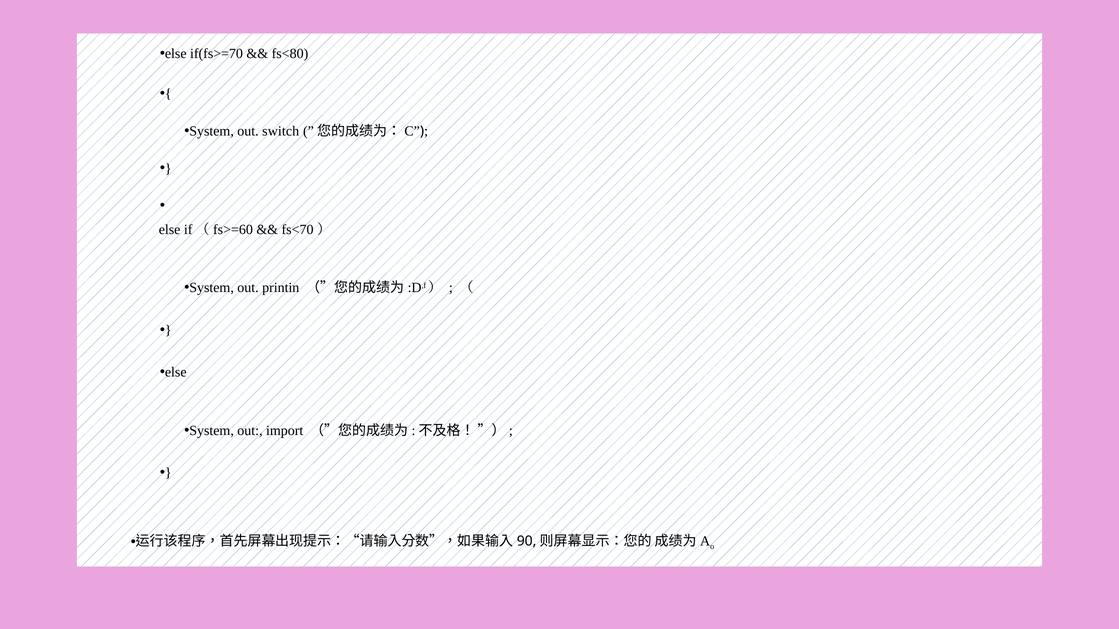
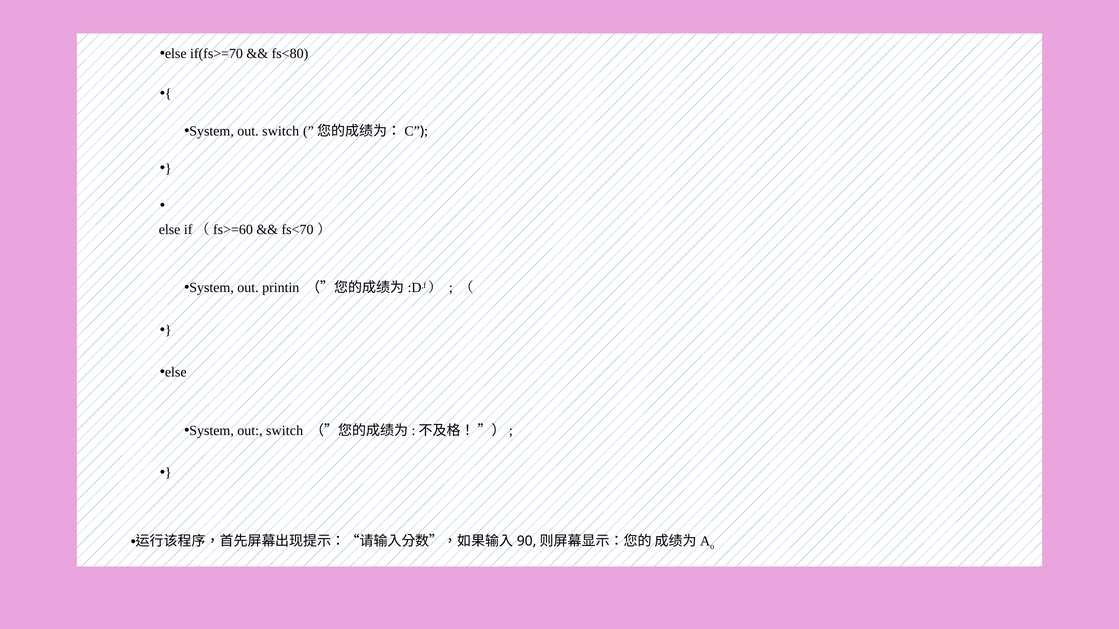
import at (285, 431): import -> switch
